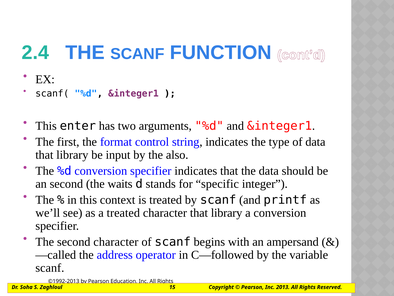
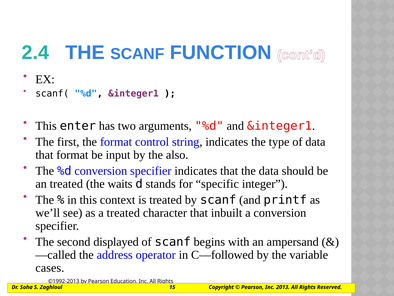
library at (72, 155): library -> format
an second: second -> treated
character that library: library -> inbuilt
second character: character -> displayed
scanf at (50, 267): scanf -> cases
